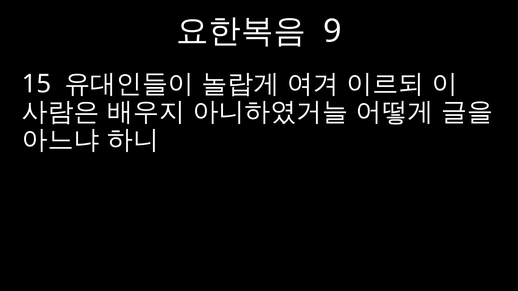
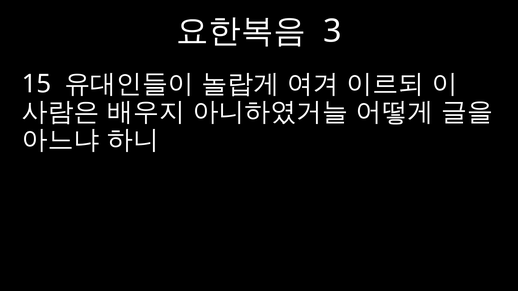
9: 9 -> 3
